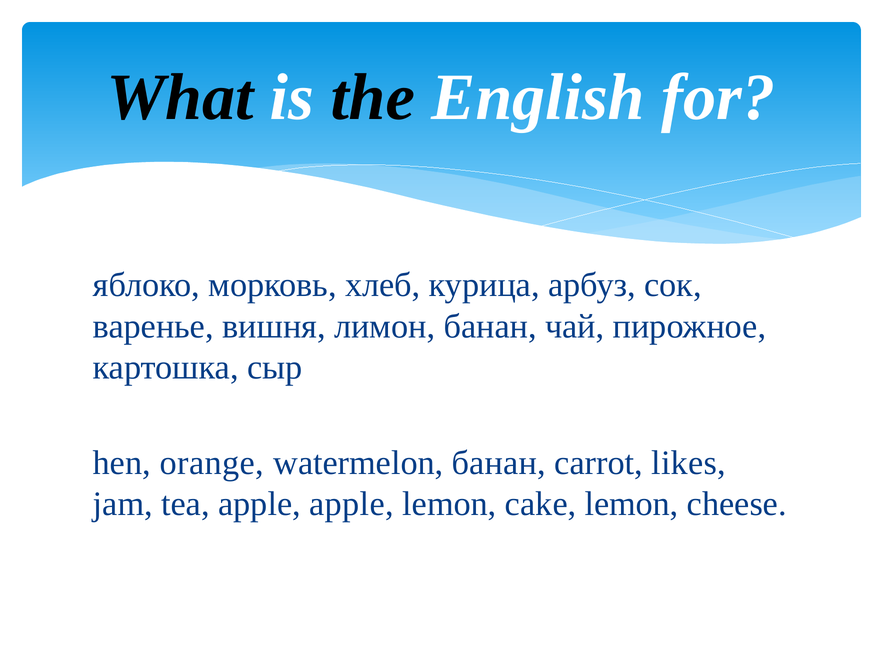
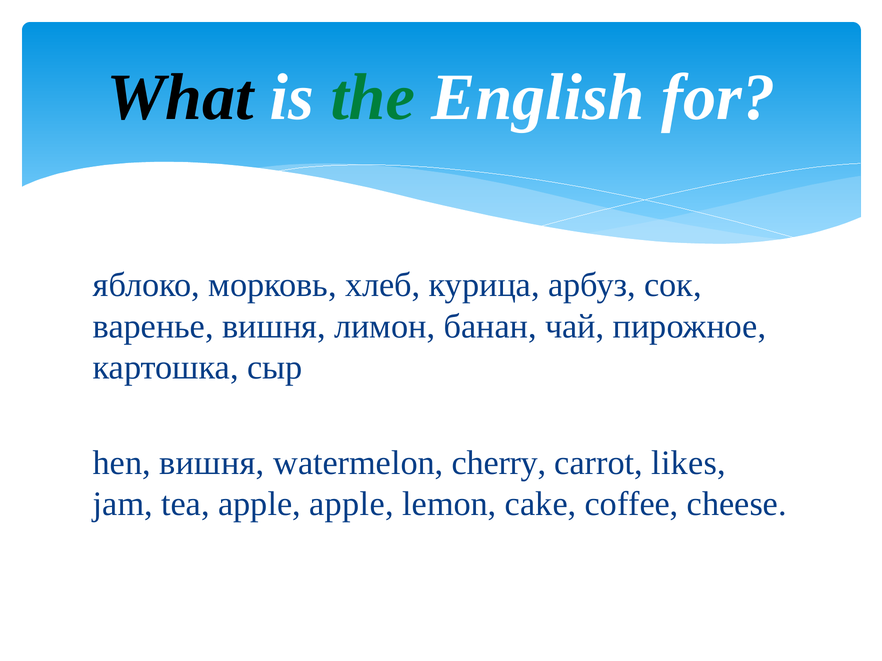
the colour: black -> green
hen orange: orange -> вишня
watermelon банан: банан -> cherry
cake lemon: lemon -> coffee
